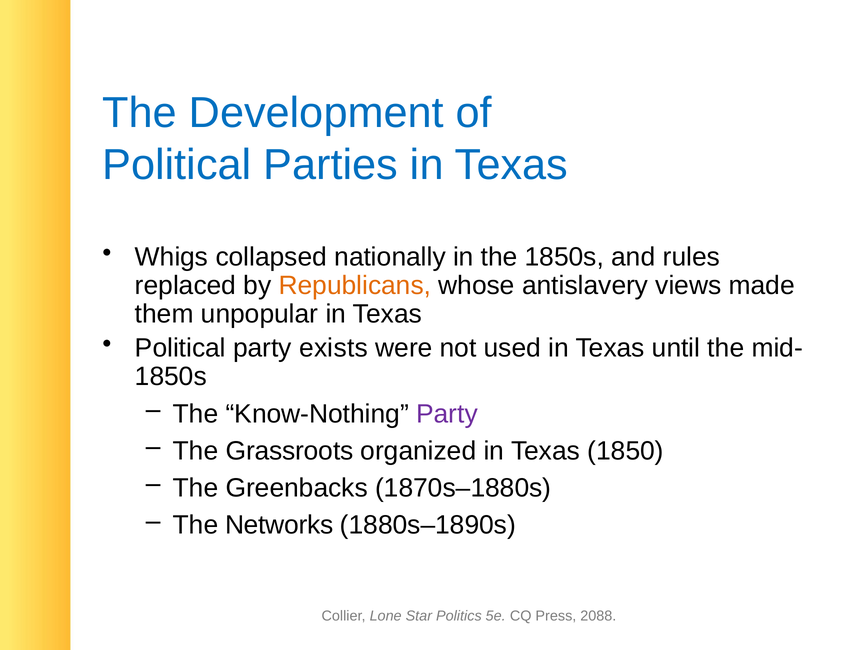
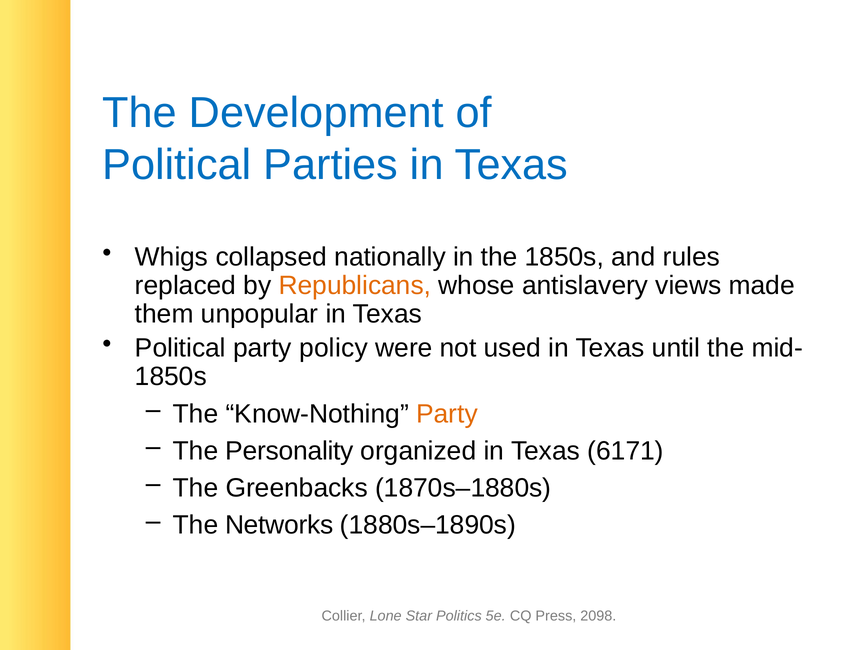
exists: exists -> policy
Party at (447, 414) colour: purple -> orange
Grassroots: Grassroots -> Personality
1850: 1850 -> 6171
2088: 2088 -> 2098
